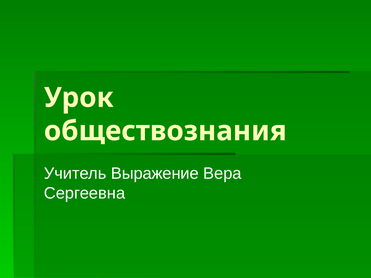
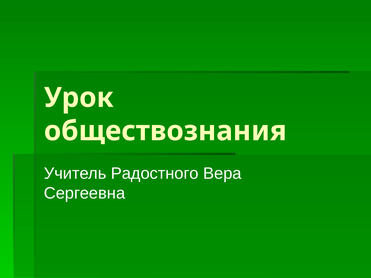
Выражение: Выражение -> Радостного
